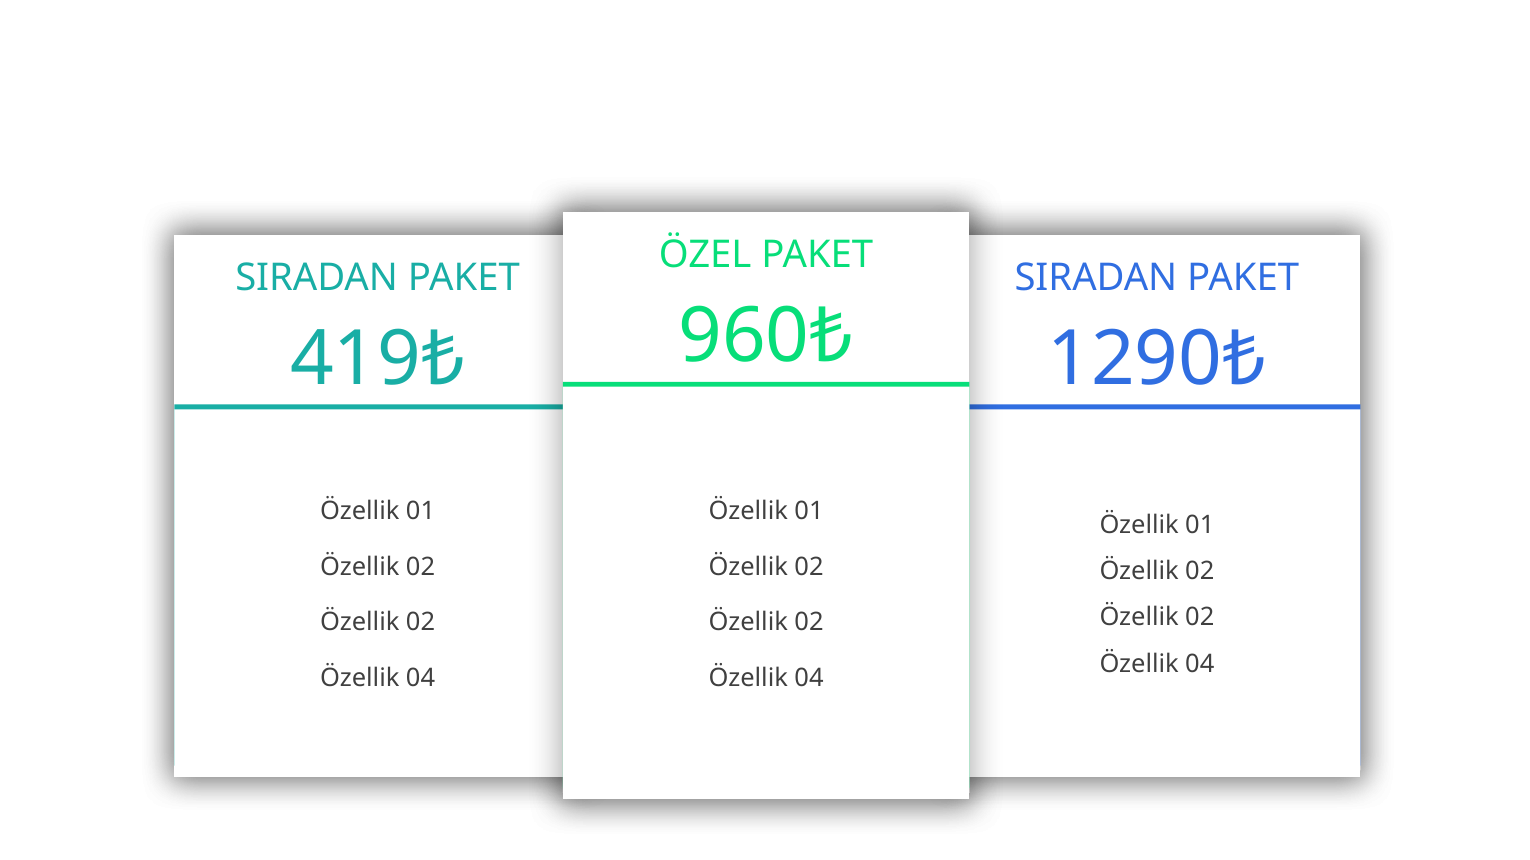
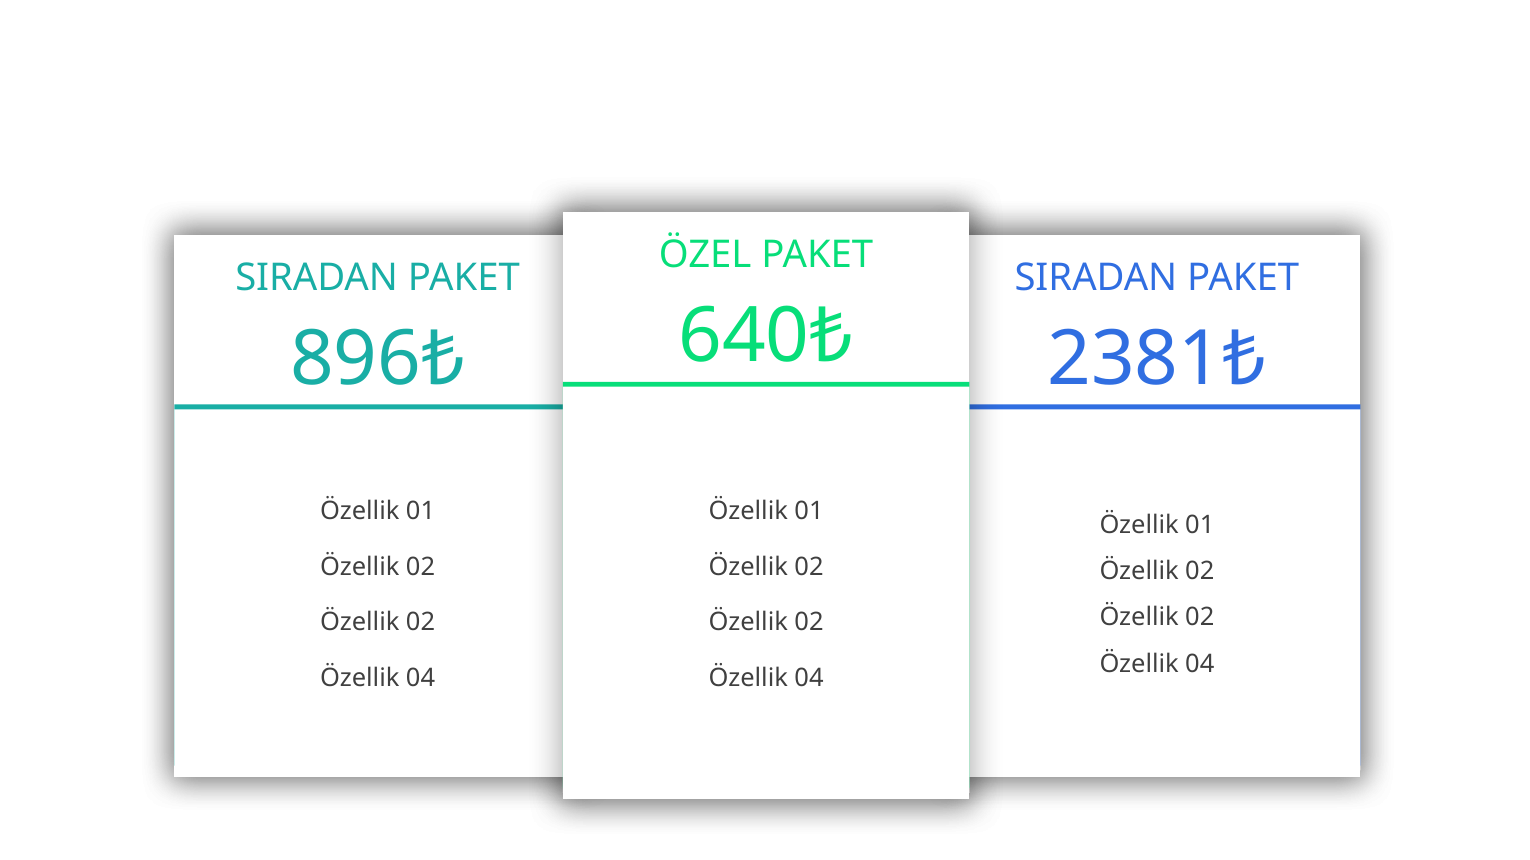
960₺: 960₺ -> 640₺
419₺: 419₺ -> 896₺
1290₺: 1290₺ -> 2381₺
